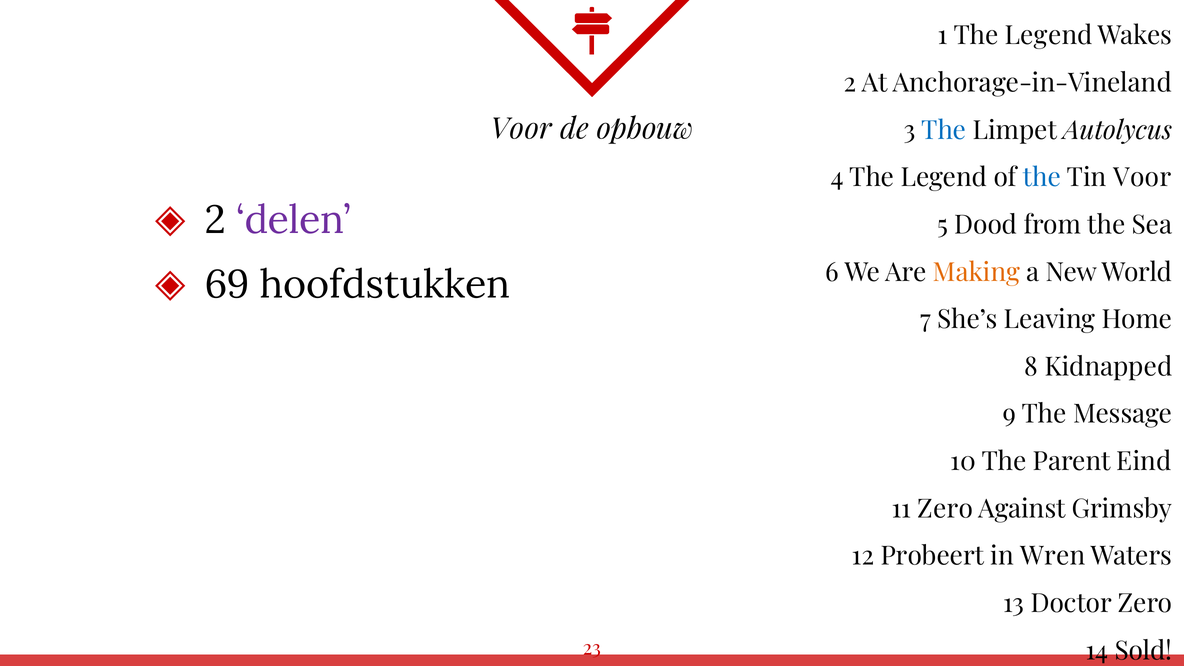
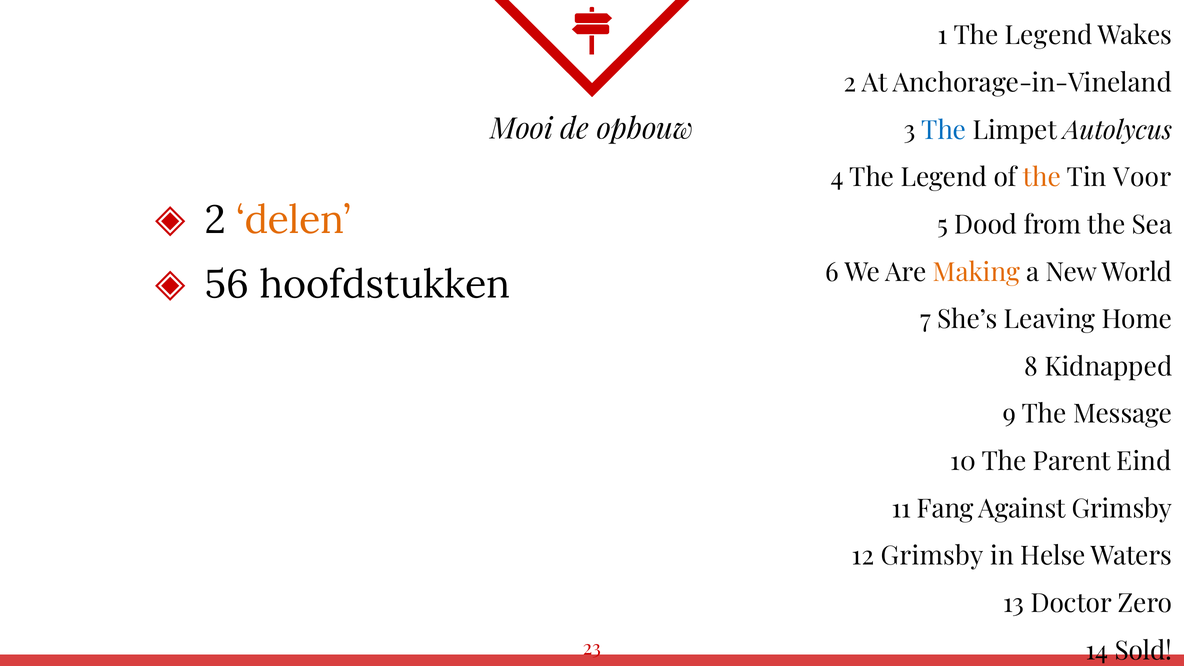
Voor at (521, 129): Voor -> Mooi
the at (1042, 178) colour: blue -> orange
delen colour: purple -> orange
69: 69 -> 56
11 Zero: Zero -> Fang
12 Probeert: Probeert -> Grimsby
Wren: Wren -> Helse
